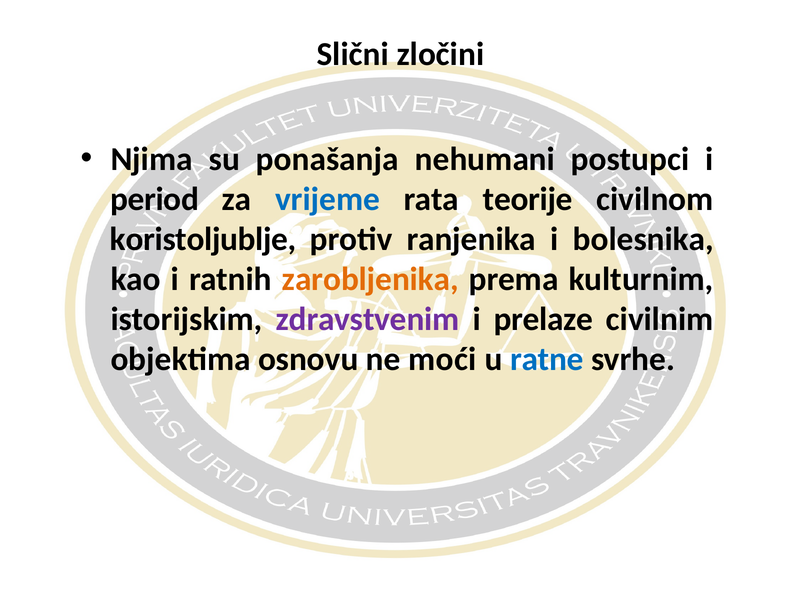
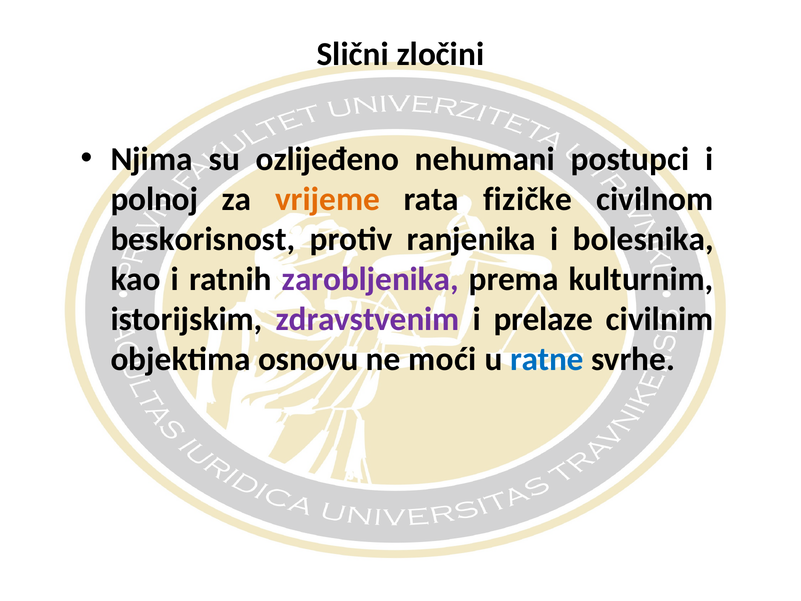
ponašanja: ponašanja -> ozlijeđeno
period: period -> polnoj
vrijeme colour: blue -> orange
teorije: teorije -> fizičke
koristoljublje: koristoljublje -> beskorisnost
zarobljenika colour: orange -> purple
